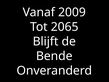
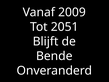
2065: 2065 -> 2051
